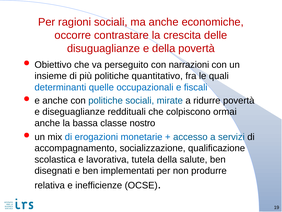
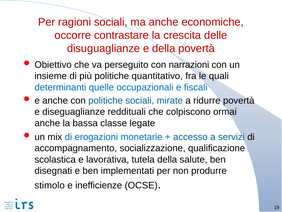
nostro: nostro -> legate
relativa: relativa -> stimolo
